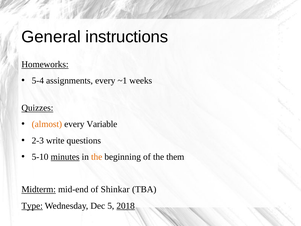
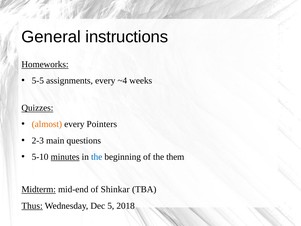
5-4: 5-4 -> 5-5
~1: ~1 -> ~4
Variable: Variable -> Pointers
write: write -> main
the at (97, 157) colour: orange -> blue
Type: Type -> Thus
2018 underline: present -> none
